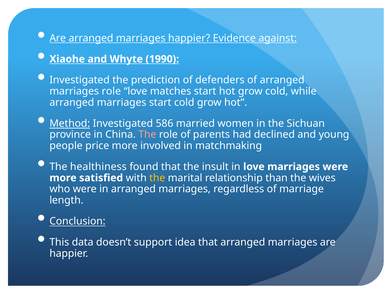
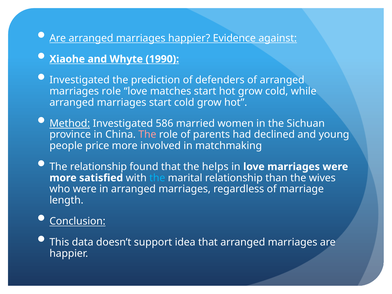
The healthiness: healthiness -> relationship
insult: insult -> helps
the at (157, 178) colour: yellow -> light blue
